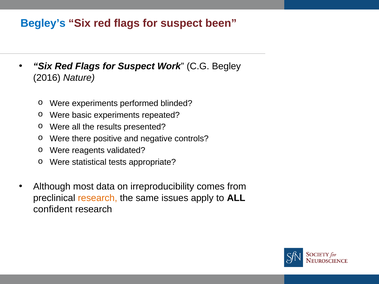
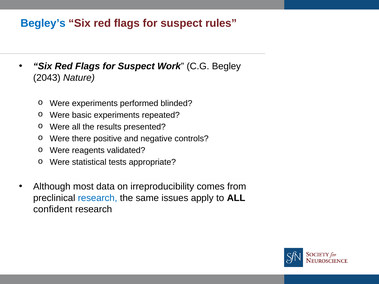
been: been -> rules
2016: 2016 -> 2043
research at (98, 198) colour: orange -> blue
